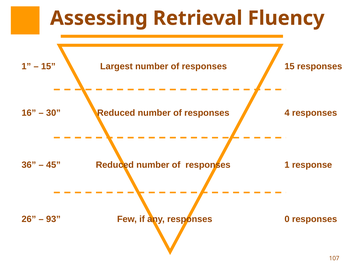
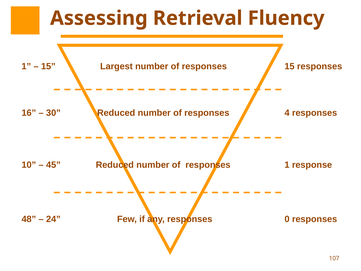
36: 36 -> 10
26: 26 -> 48
93: 93 -> 24
